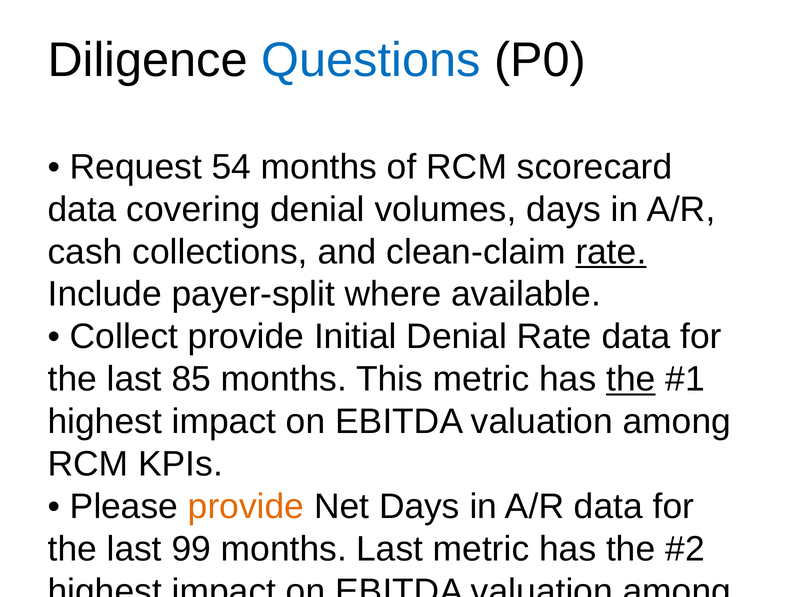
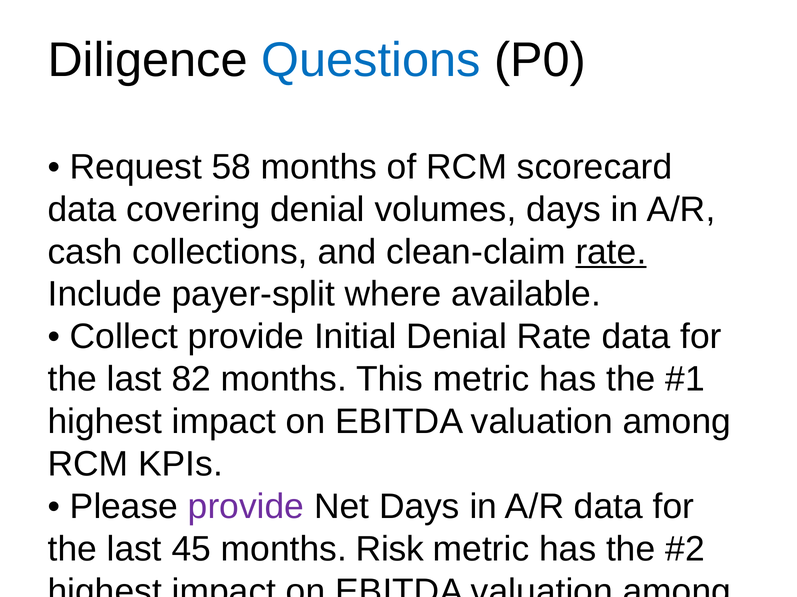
54: 54 -> 58
85: 85 -> 82
the at (631, 380) underline: present -> none
provide at (246, 507) colour: orange -> purple
99: 99 -> 45
months Last: Last -> Risk
